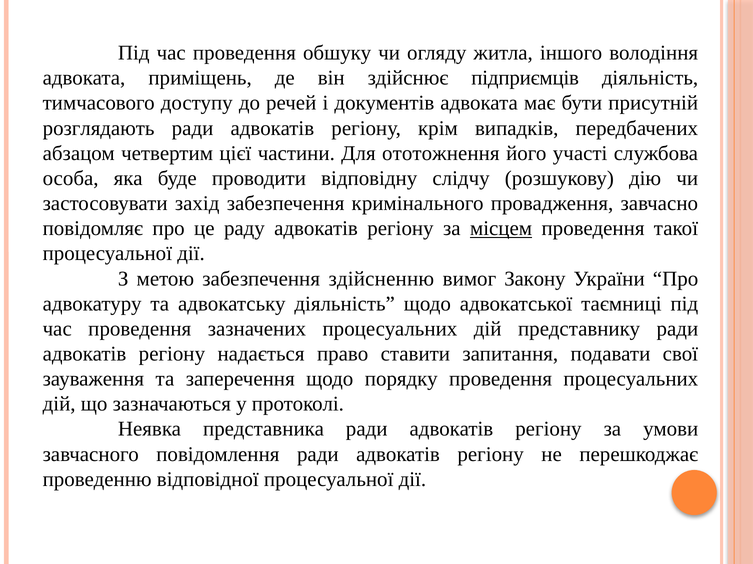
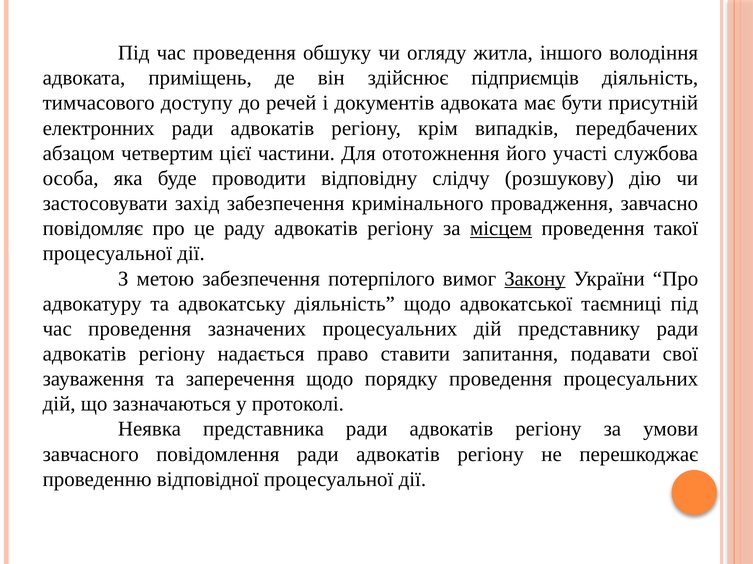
розглядають: розглядають -> електронних
здійсненню: здійсненню -> потерпілого
Закону underline: none -> present
